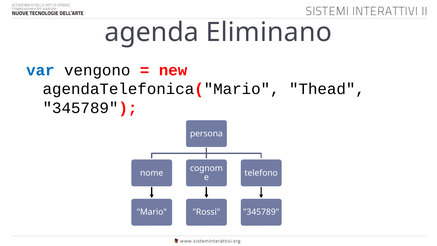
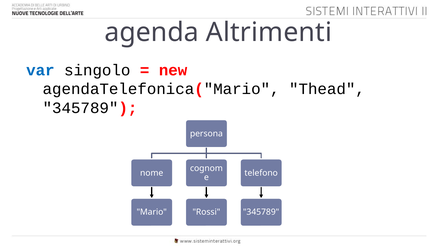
Eliminano: Eliminano -> Altrimenti
vengono: vengono -> singolo
